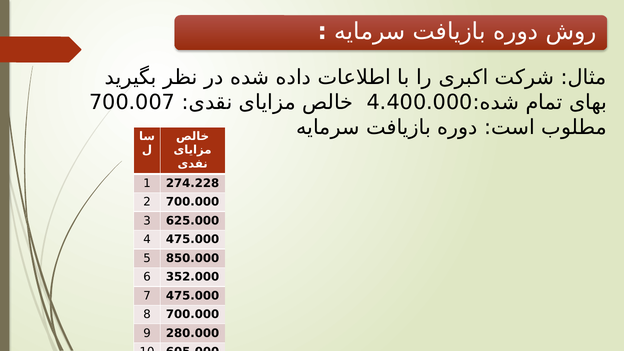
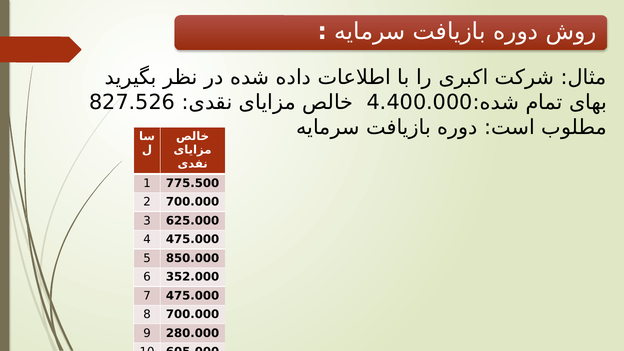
700.007: 700.007 -> 827.526
274.228: 274.228 -> 775.500
